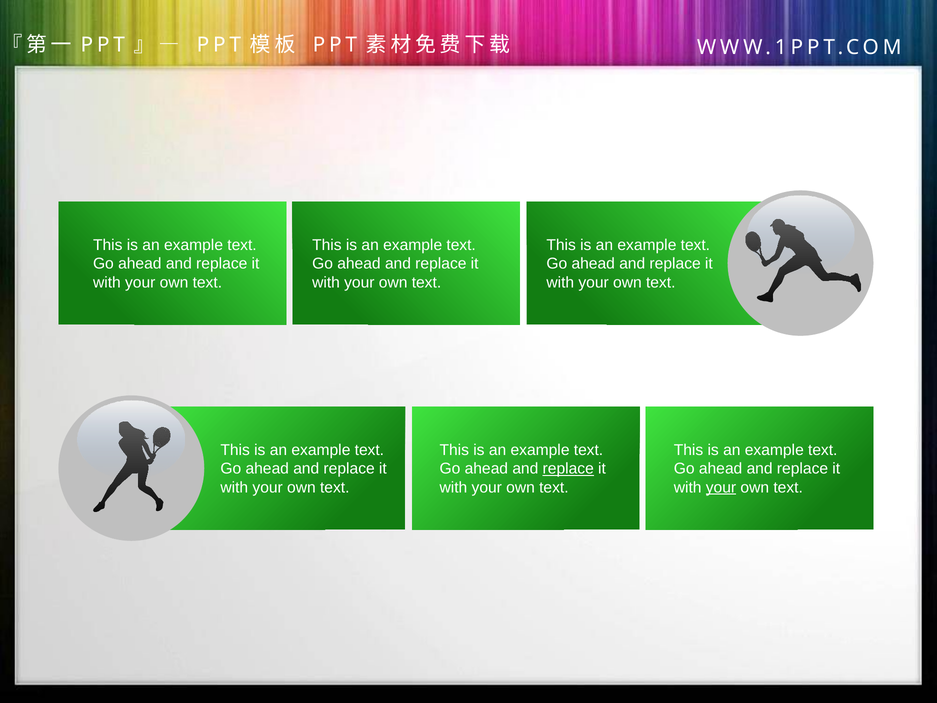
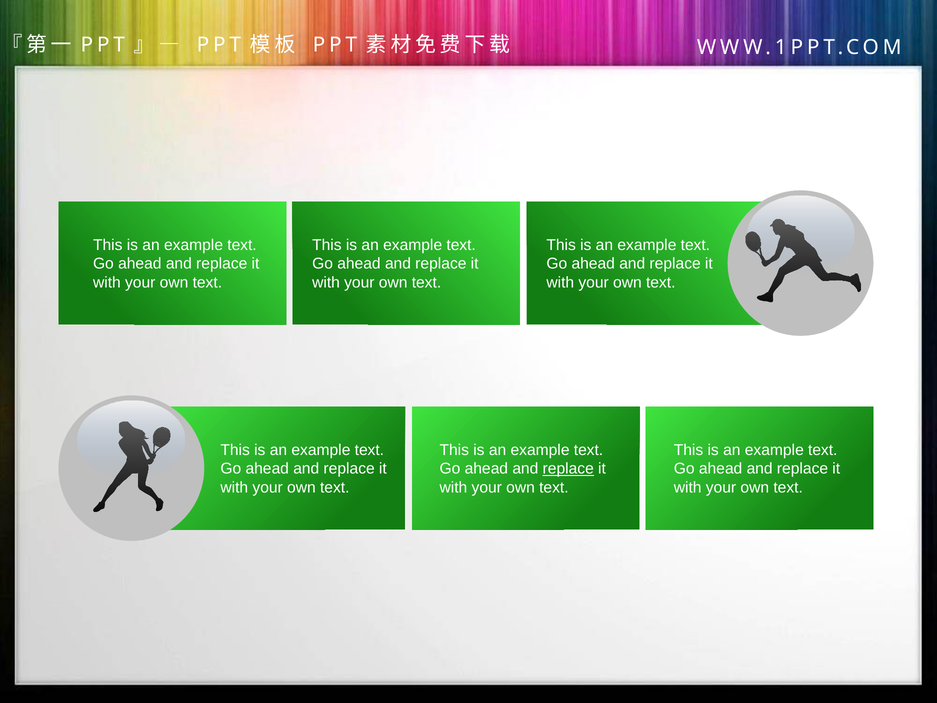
your at (721, 487) underline: present -> none
